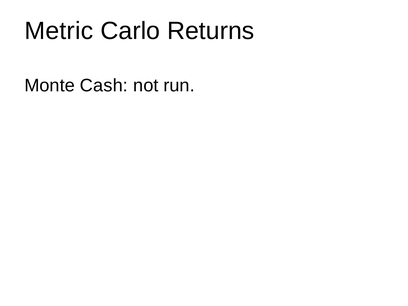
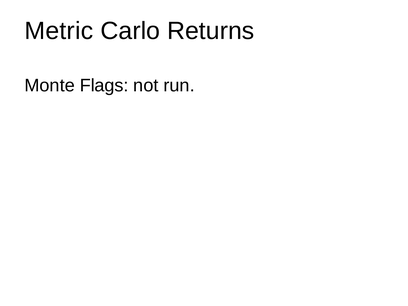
Cash: Cash -> Flags
